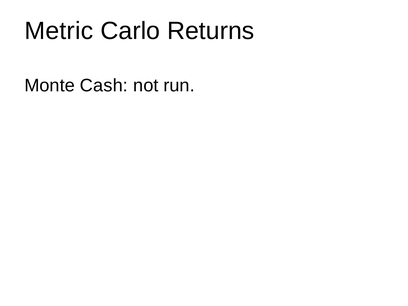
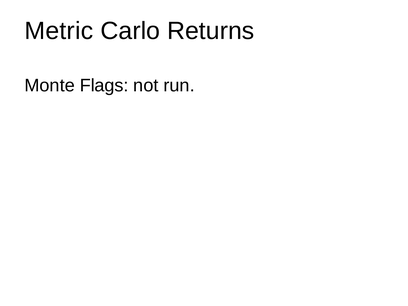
Cash: Cash -> Flags
